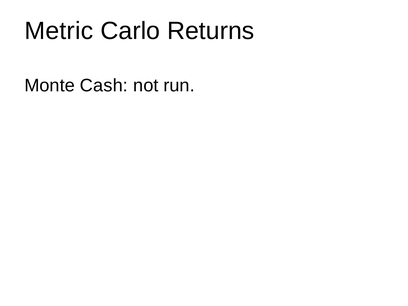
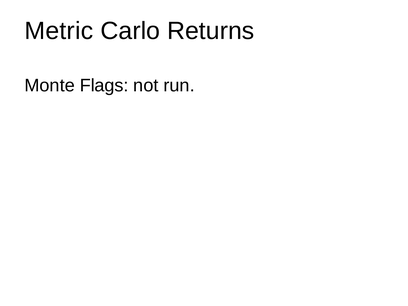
Cash: Cash -> Flags
